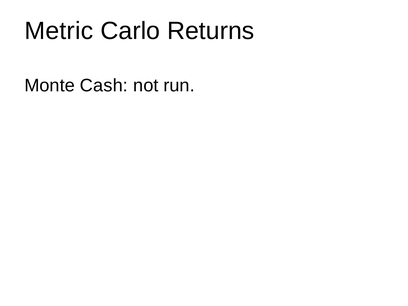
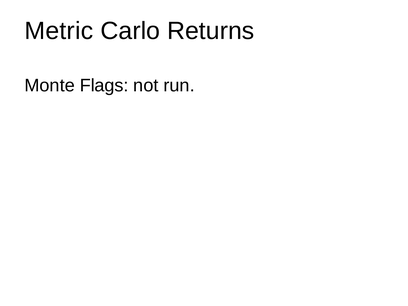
Cash: Cash -> Flags
